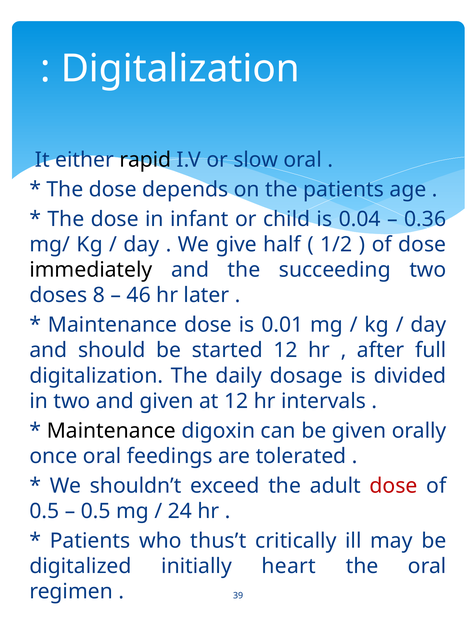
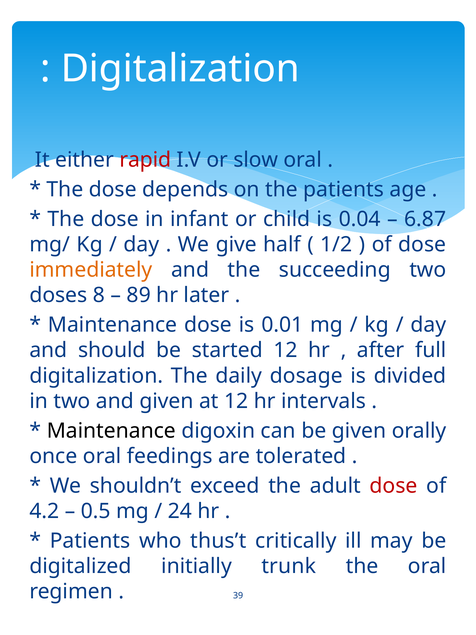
rapid colour: black -> red
0.36: 0.36 -> 6.87
immediately colour: black -> orange
46: 46 -> 89
0.5 at (44, 511): 0.5 -> 4.2
heart: heart -> trunk
